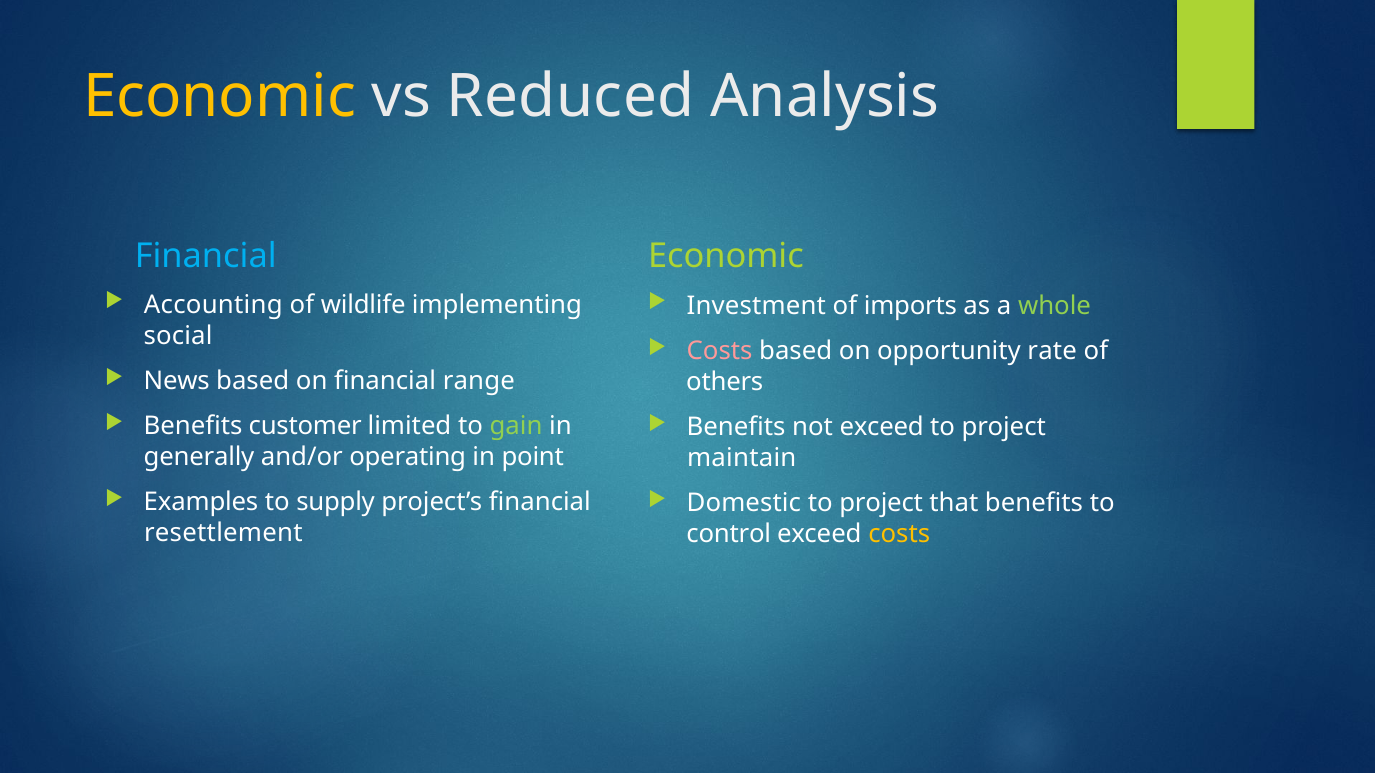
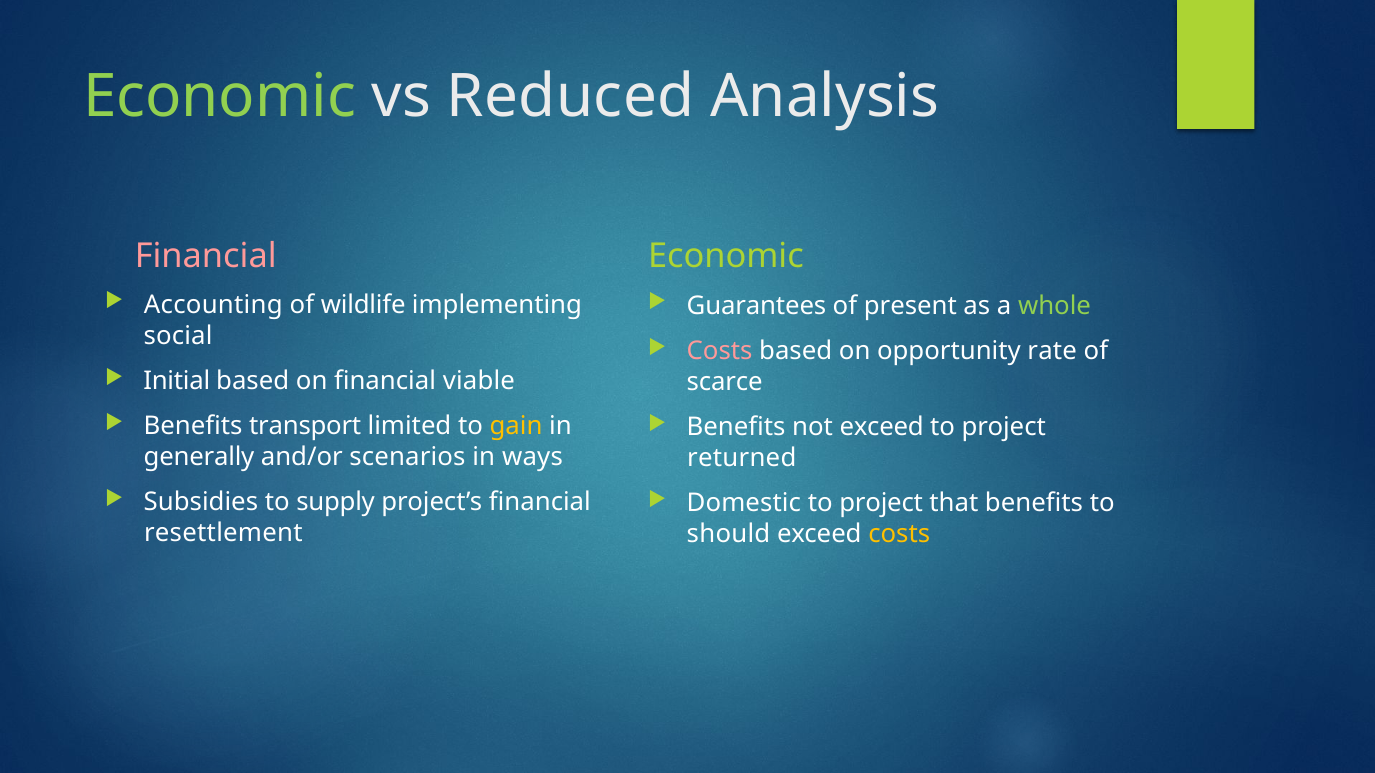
Economic at (220, 97) colour: yellow -> light green
Financial at (206, 256) colour: light blue -> pink
Investment: Investment -> Guarantees
imports: imports -> present
News: News -> Initial
range: range -> viable
others: others -> scarce
customer: customer -> transport
gain colour: light green -> yellow
operating: operating -> scenarios
point: point -> ways
maintain: maintain -> returned
Examples: Examples -> Subsidies
control: control -> should
